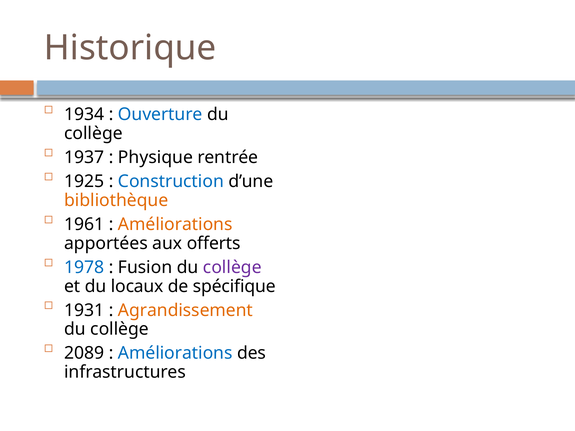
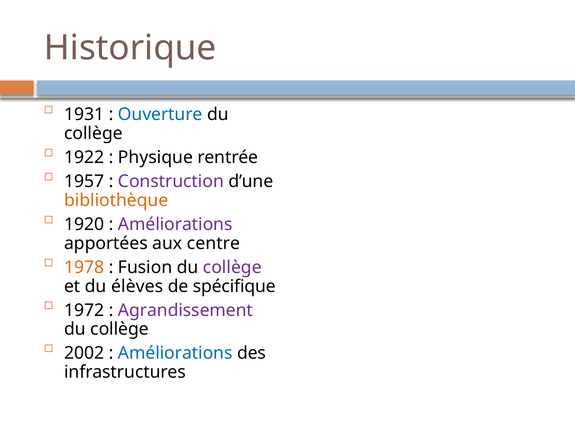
1934: 1934 -> 1931
1937: 1937 -> 1922
1925: 1925 -> 1957
Construction colour: blue -> purple
1961: 1961 -> 1920
Améliorations at (175, 224) colour: orange -> purple
offerts: offerts -> centre
1978 colour: blue -> orange
locaux: locaux -> élèves
1931: 1931 -> 1972
Agrandissement colour: orange -> purple
2089: 2089 -> 2002
